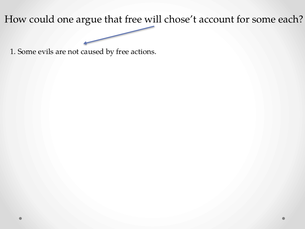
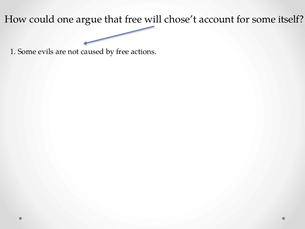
each: each -> itself
